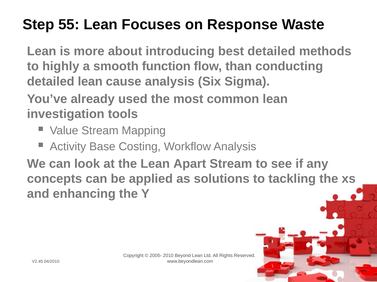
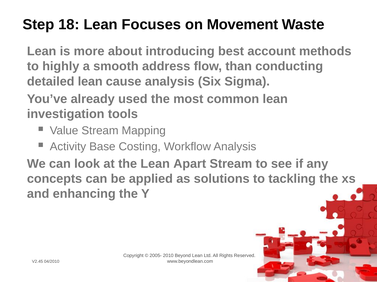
55: 55 -> 18
Response: Response -> Movement
best detailed: detailed -> account
function: function -> address
